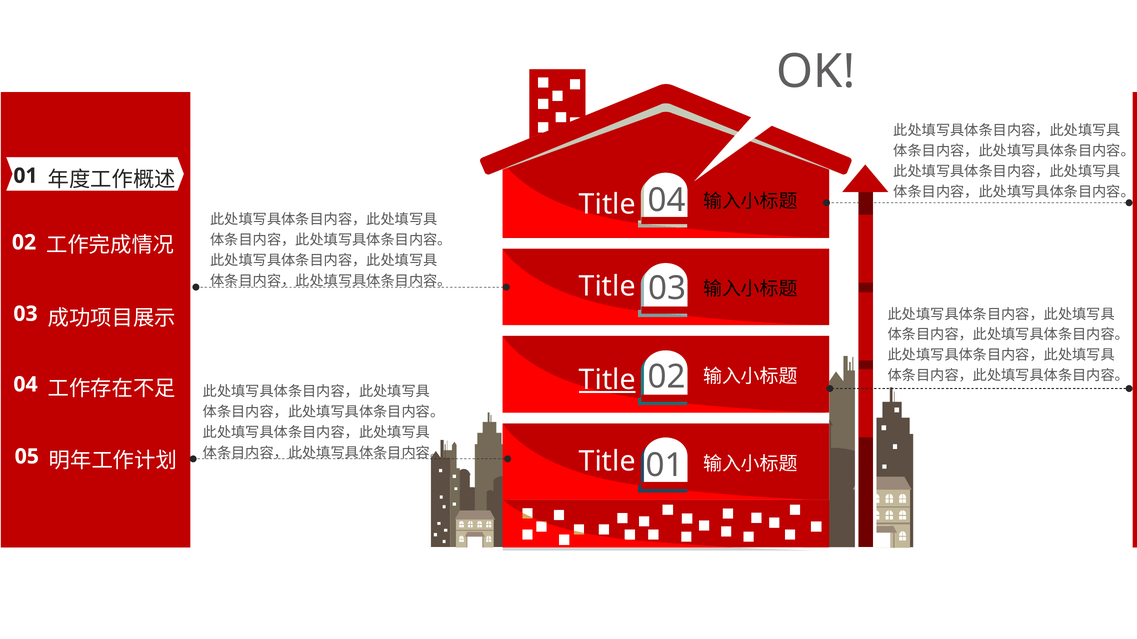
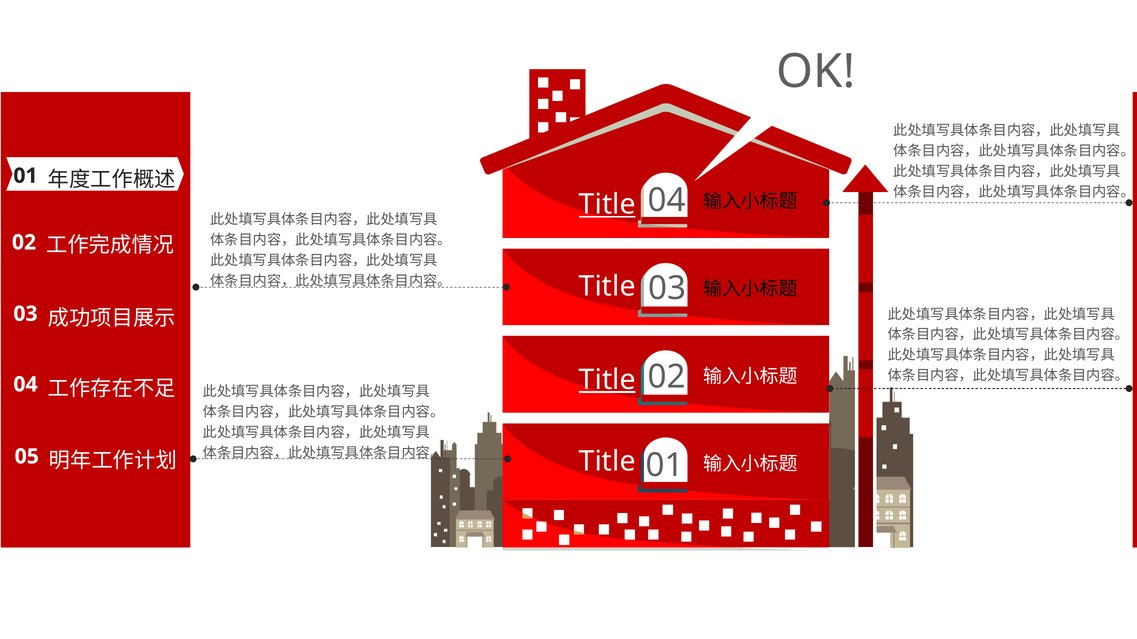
Title at (607, 205) underline: none -> present
